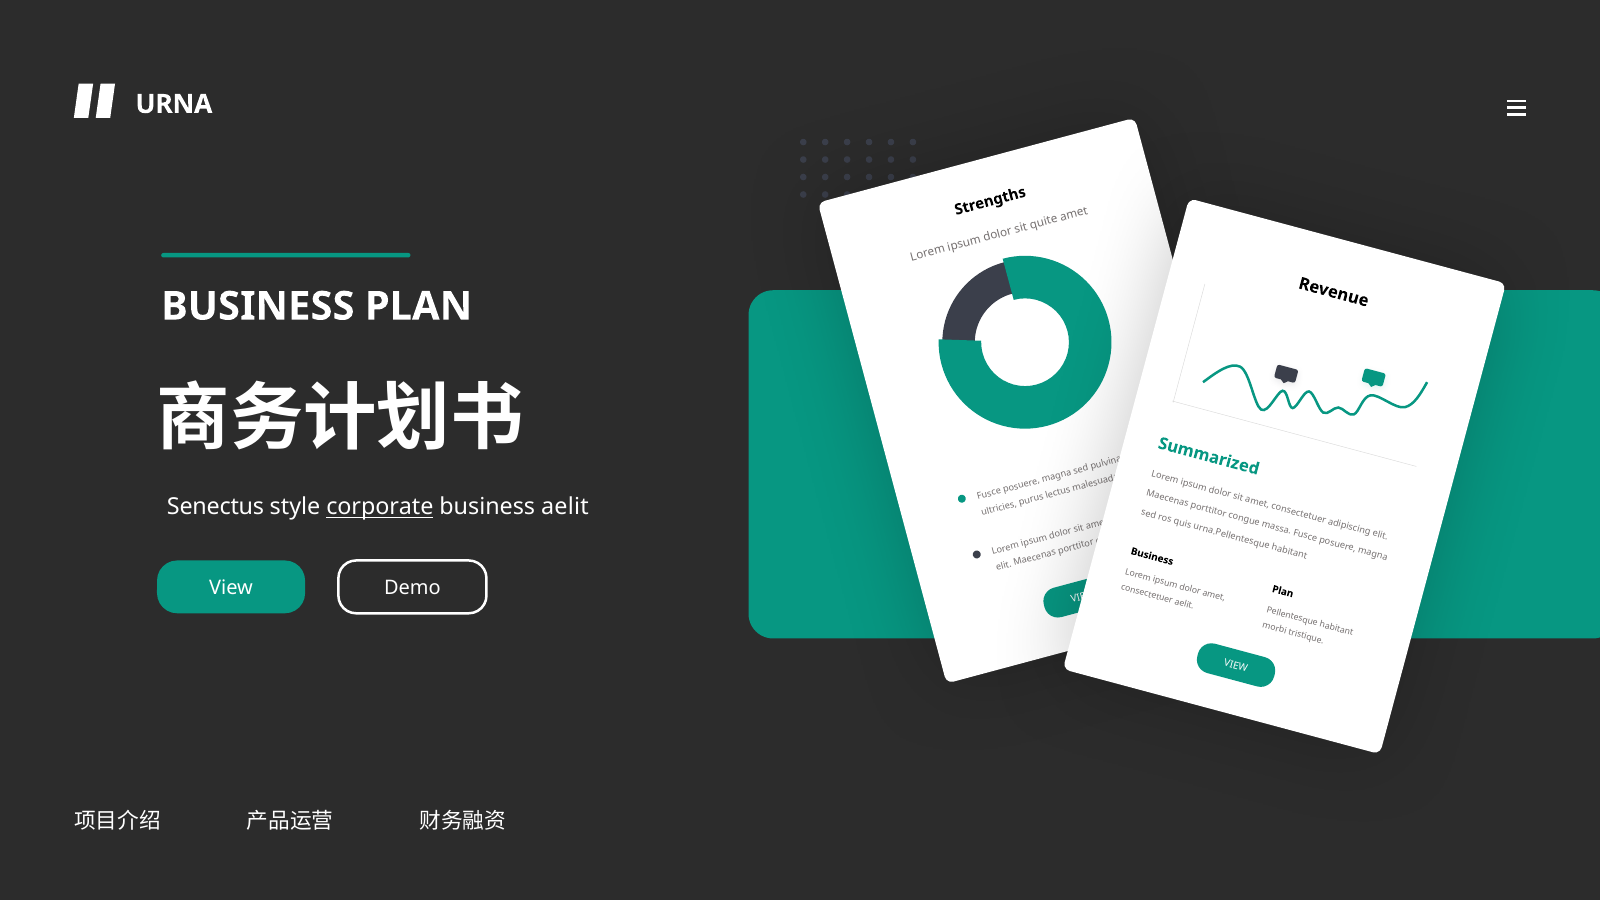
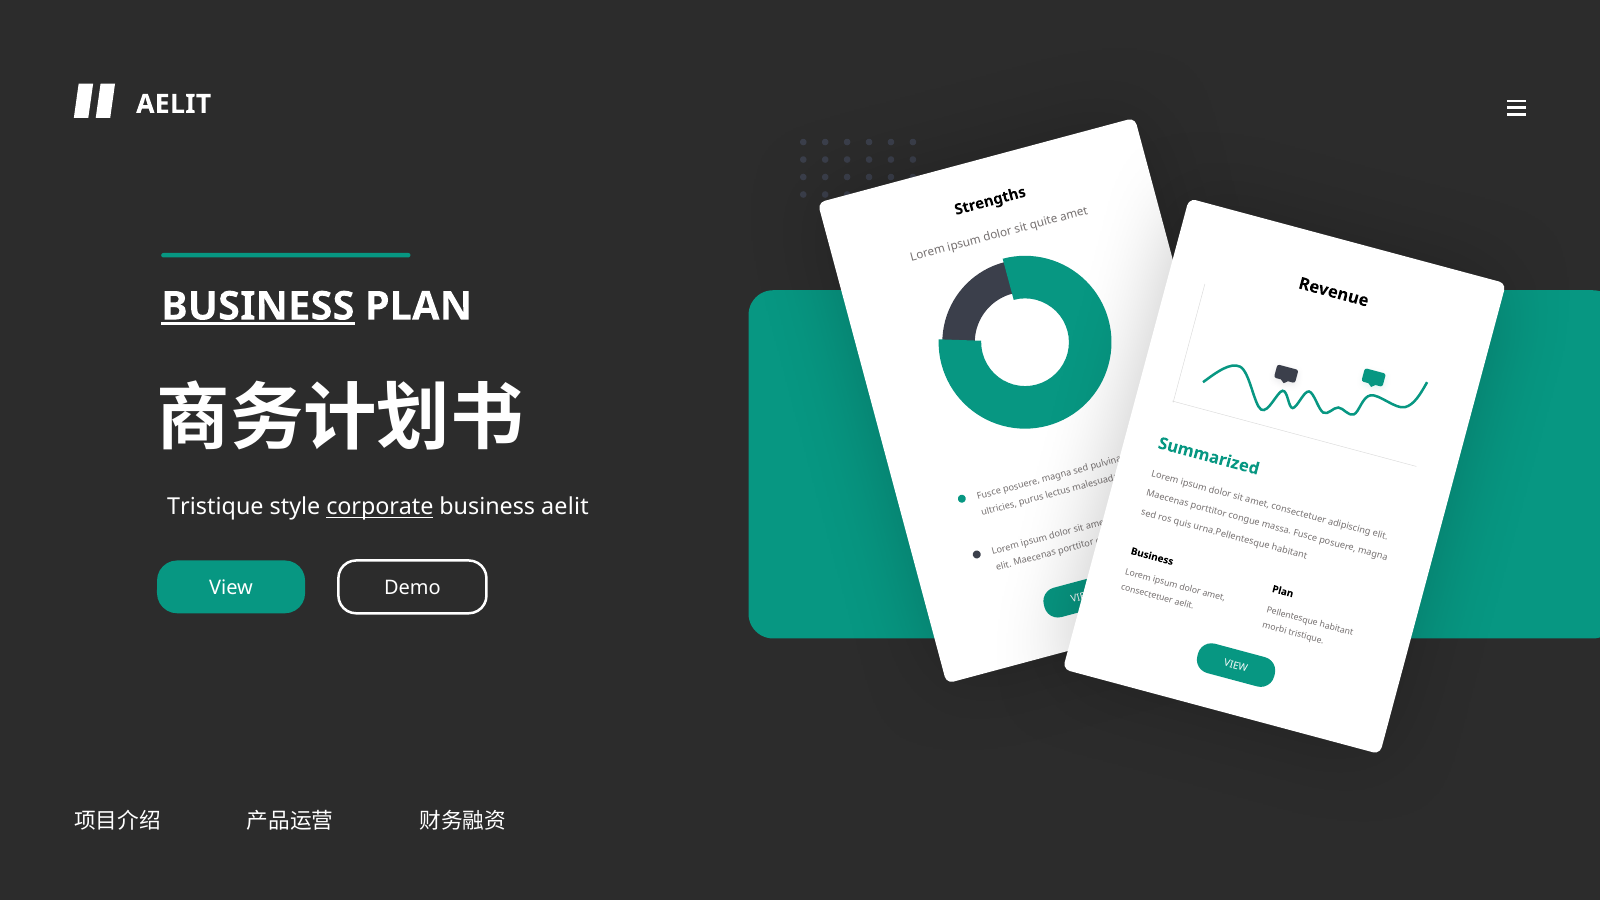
URNA at (174, 104): URNA -> AELIT
BUSINESS at (258, 306) underline: none -> present
Senectus at (216, 507): Senectus -> Tristique
